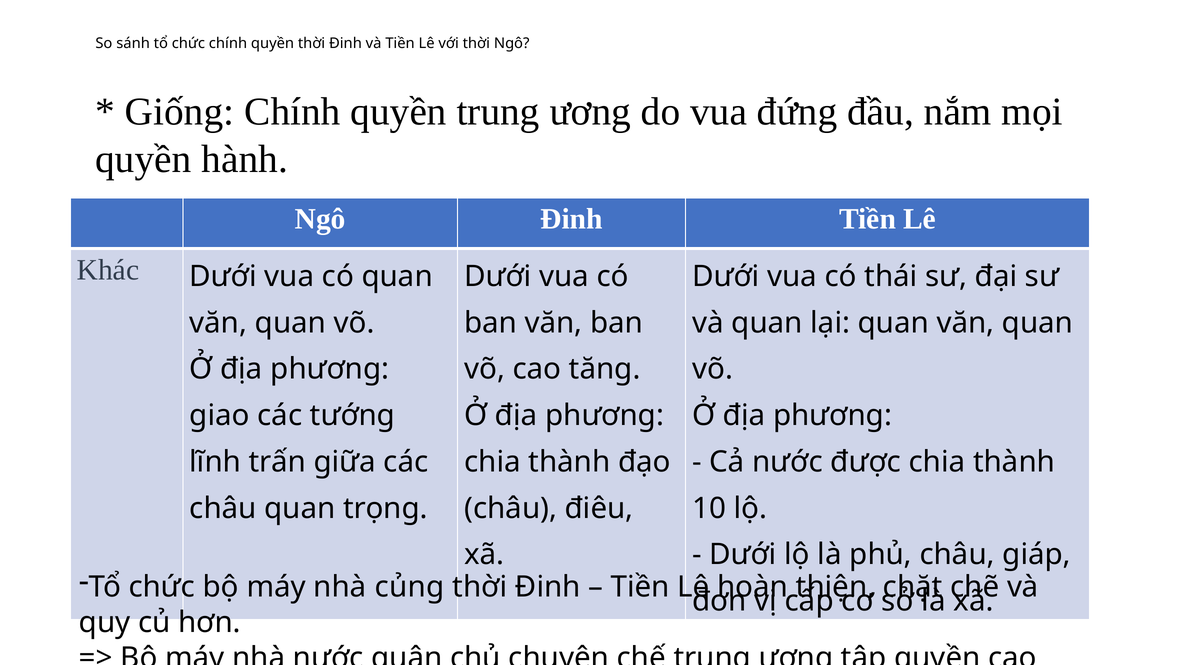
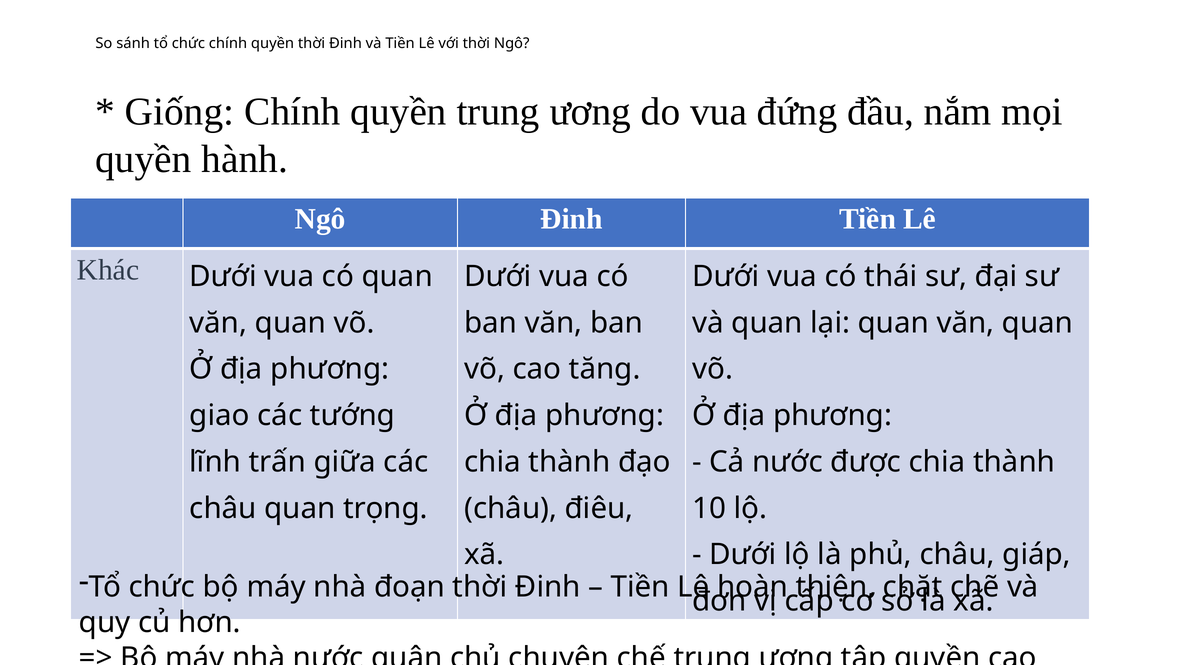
củng: củng -> đoạn
